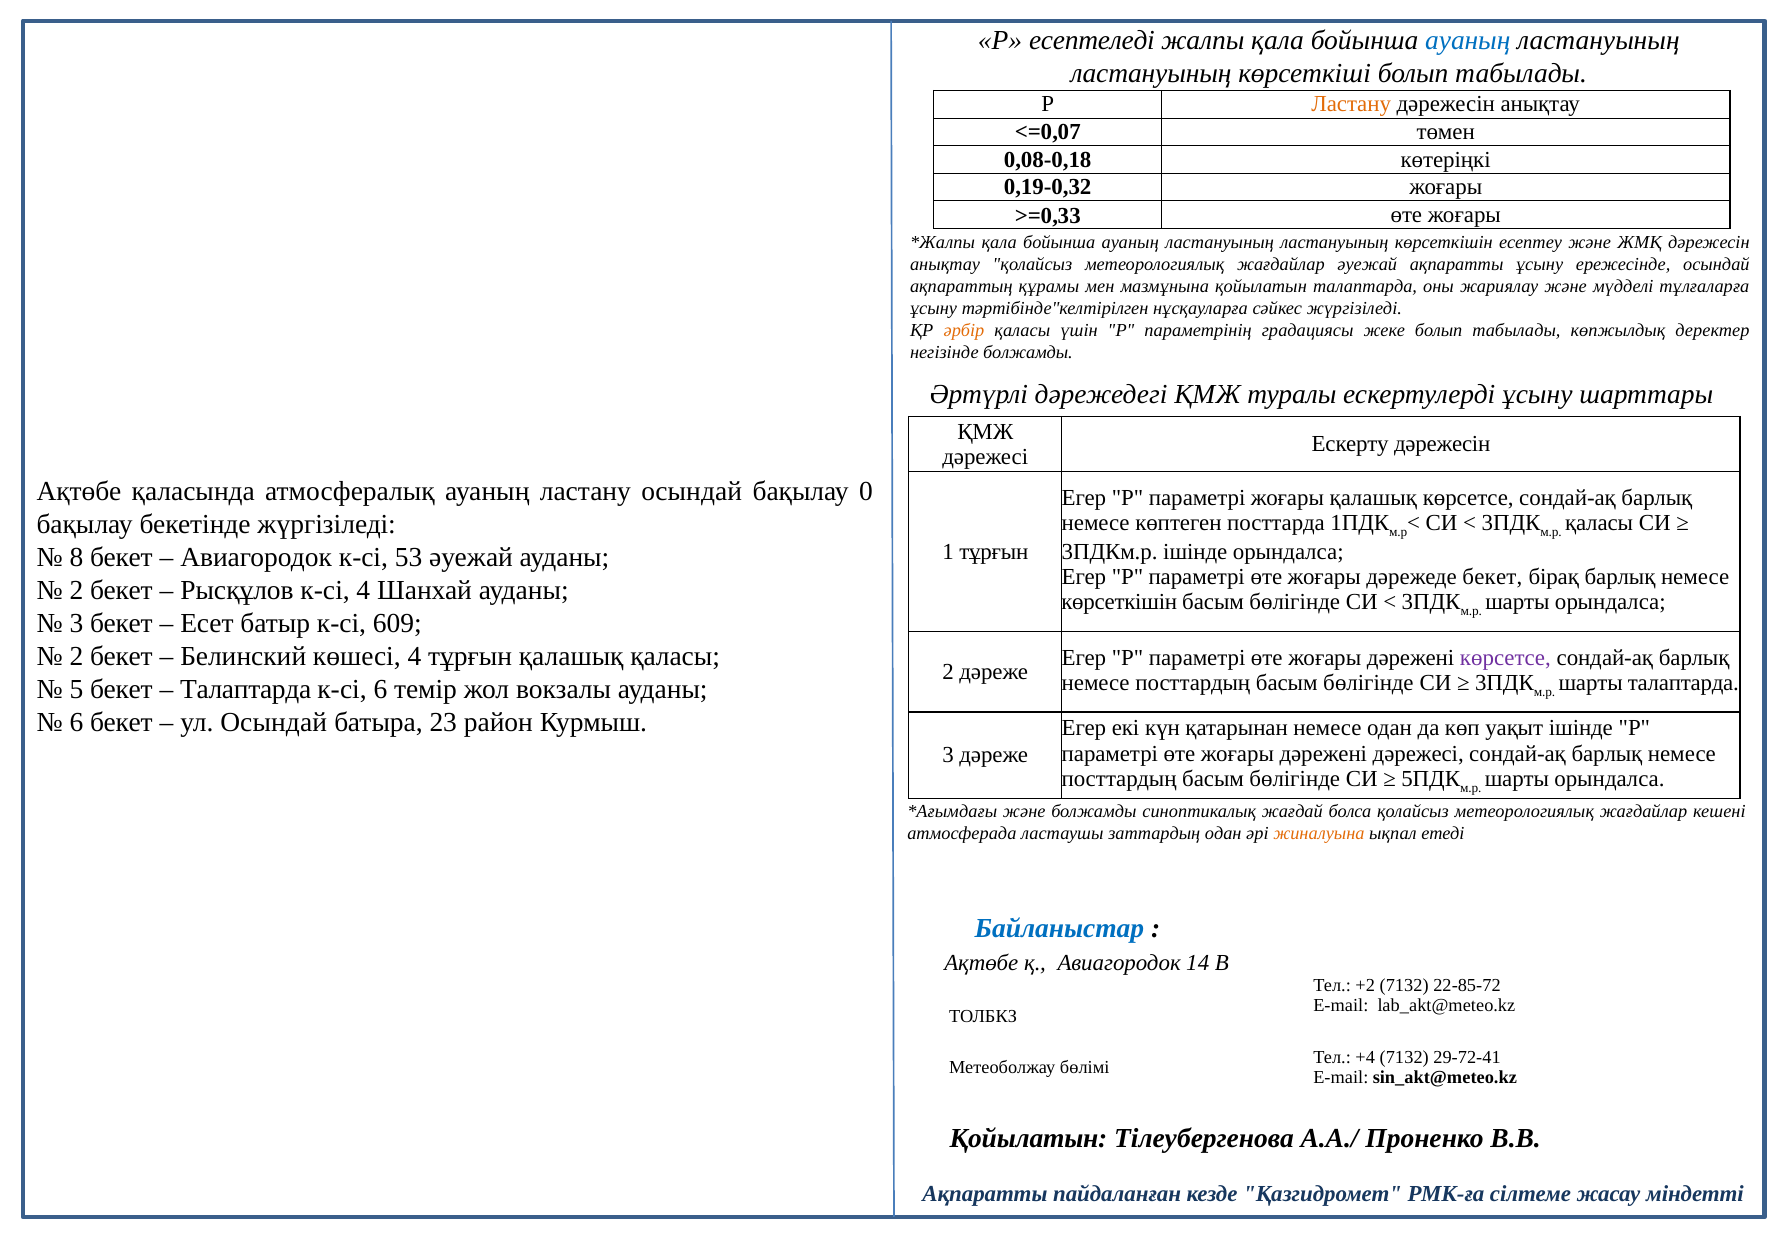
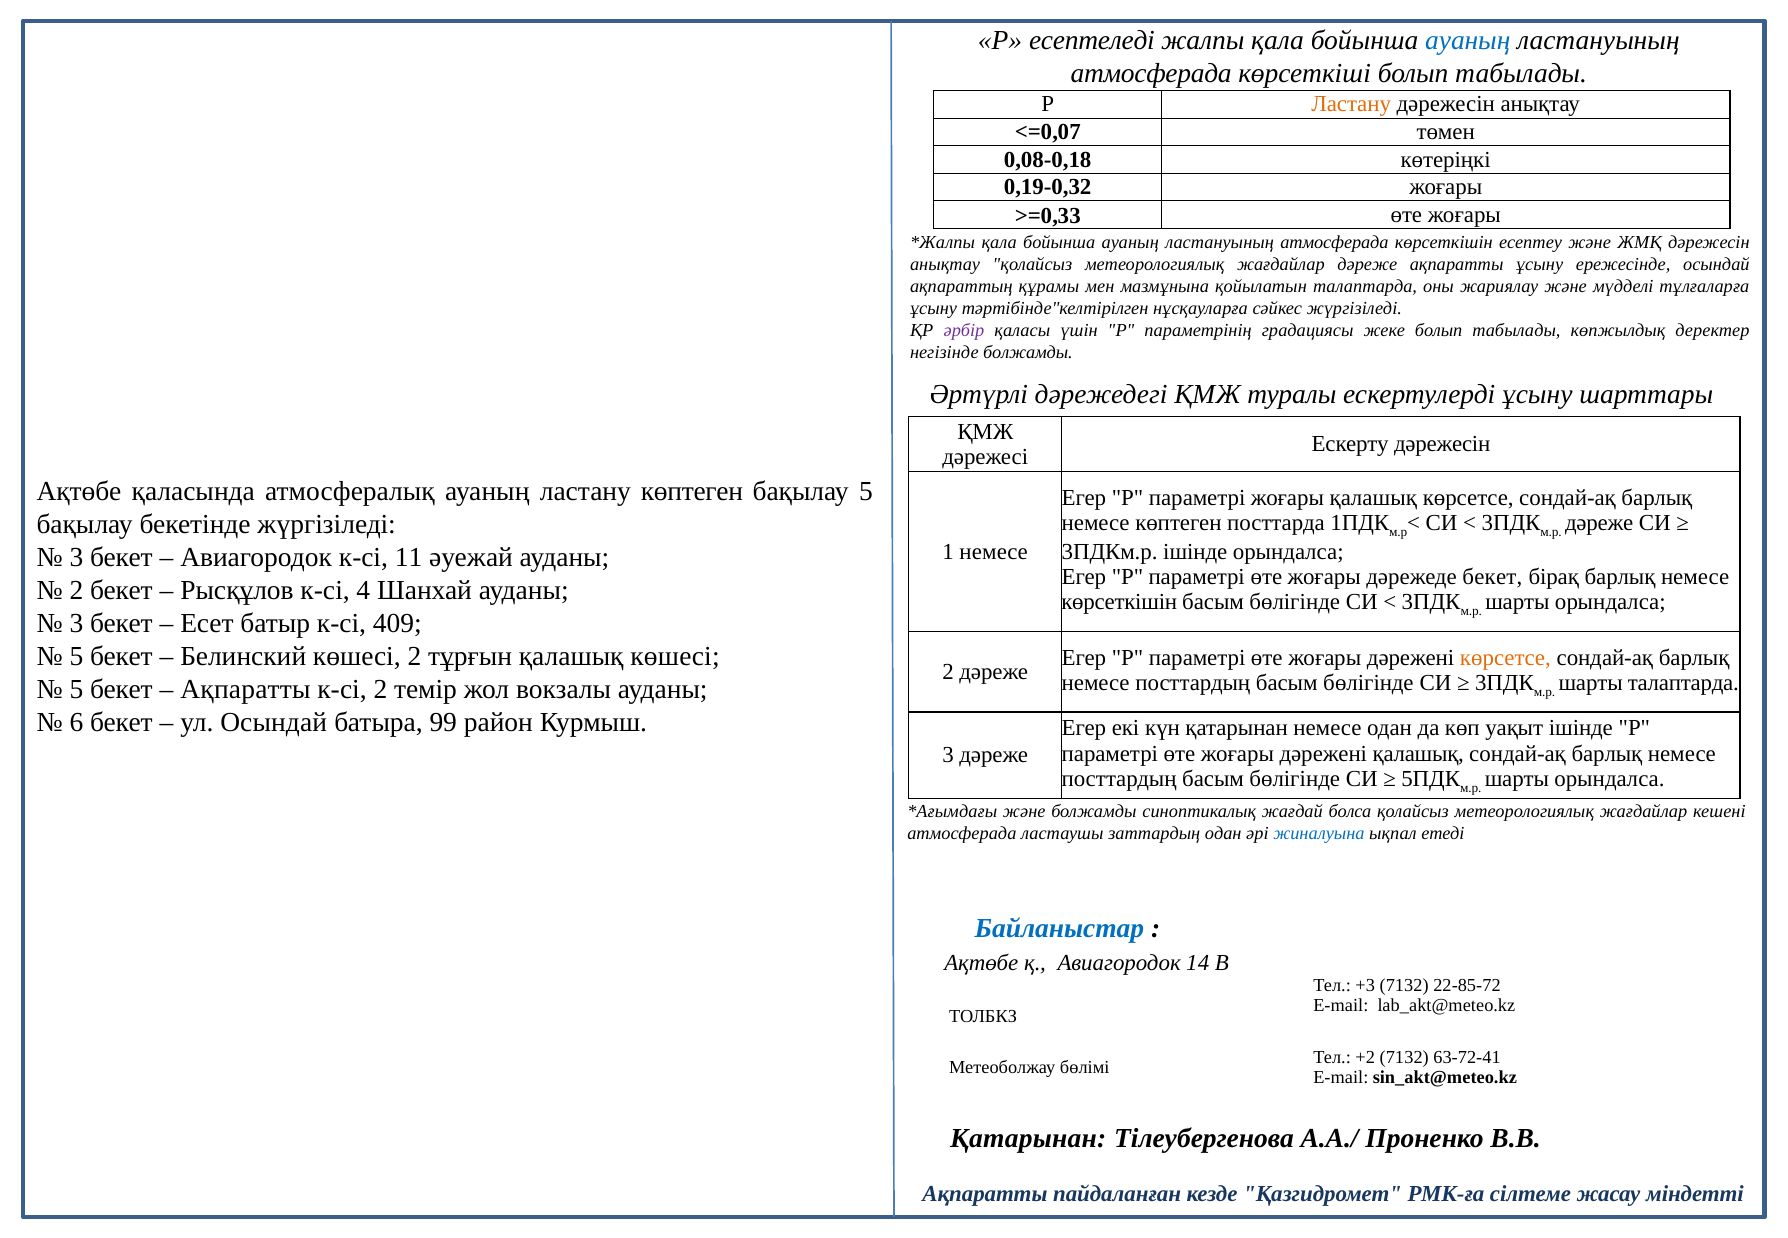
ластануының at (1151, 74): ластануының -> атмосферада
ластануының at (1334, 243): ластануының -> атмосферада
жағдайлар әуежай: әуежай -> дәреже
әрбір colour: orange -> purple
ластану осындай: осындай -> көптеген
бақылау 0: 0 -> 5
қаласы at (1599, 523): қаласы -> дәреже
1 тұрғын: тұрғын -> немесе
8 at (76, 557): 8 -> 3
53: 53 -> 11
609: 609 -> 409
2 at (76, 656): 2 -> 5
көшесі 4: 4 -> 2
қалашық қаласы: қаласы -> көшесі
көрсетсе at (1505, 657) colour: purple -> orange
Талаптарда at (246, 689): Талаптарда -> Ақпаратты
к-сі 6: 6 -> 2
23: 23 -> 99
дәрежені дәрежесі: дәрежесі -> қалашық
жиналуына colour: orange -> blue
+2: +2 -> +3
+4: +4 -> +2
29-72-41: 29-72-41 -> 63-72-41
Қойылатын at (1029, 1139): Қойылатын -> Қатарынан
